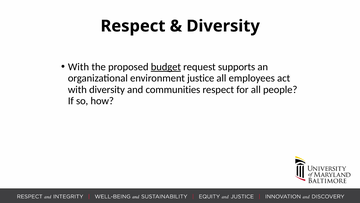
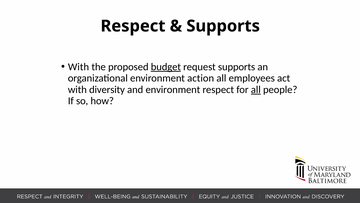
Diversity at (223, 26): Diversity -> Supports
justice: justice -> action
and communities: communities -> environment
all at (256, 89) underline: none -> present
